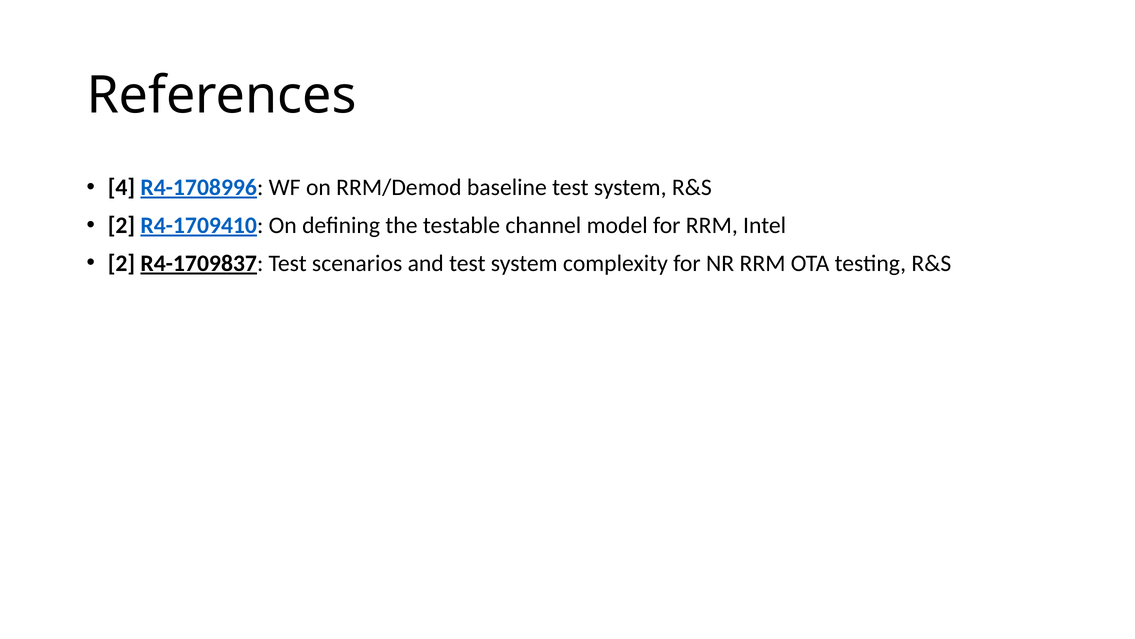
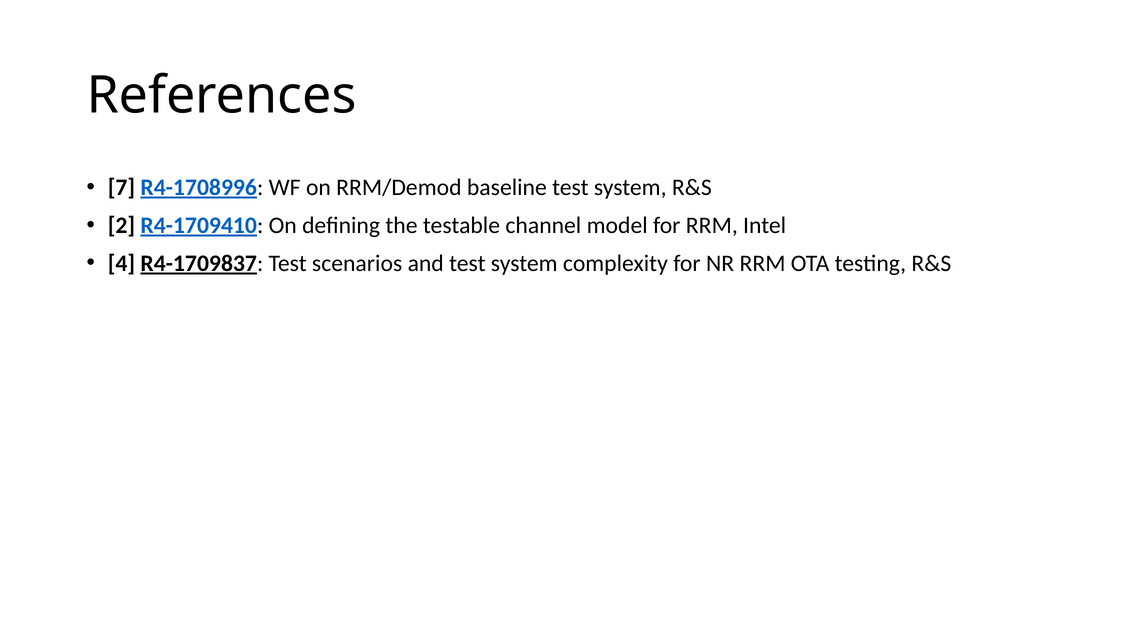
4: 4 -> 7
2 at (121, 263): 2 -> 4
